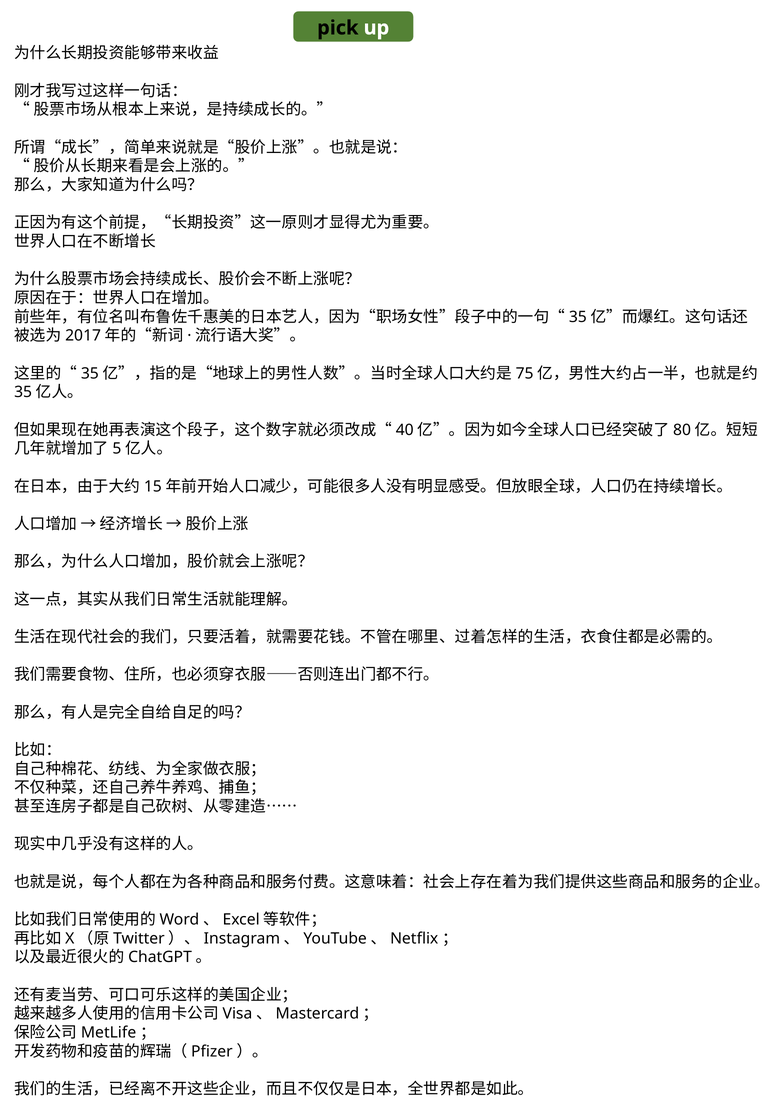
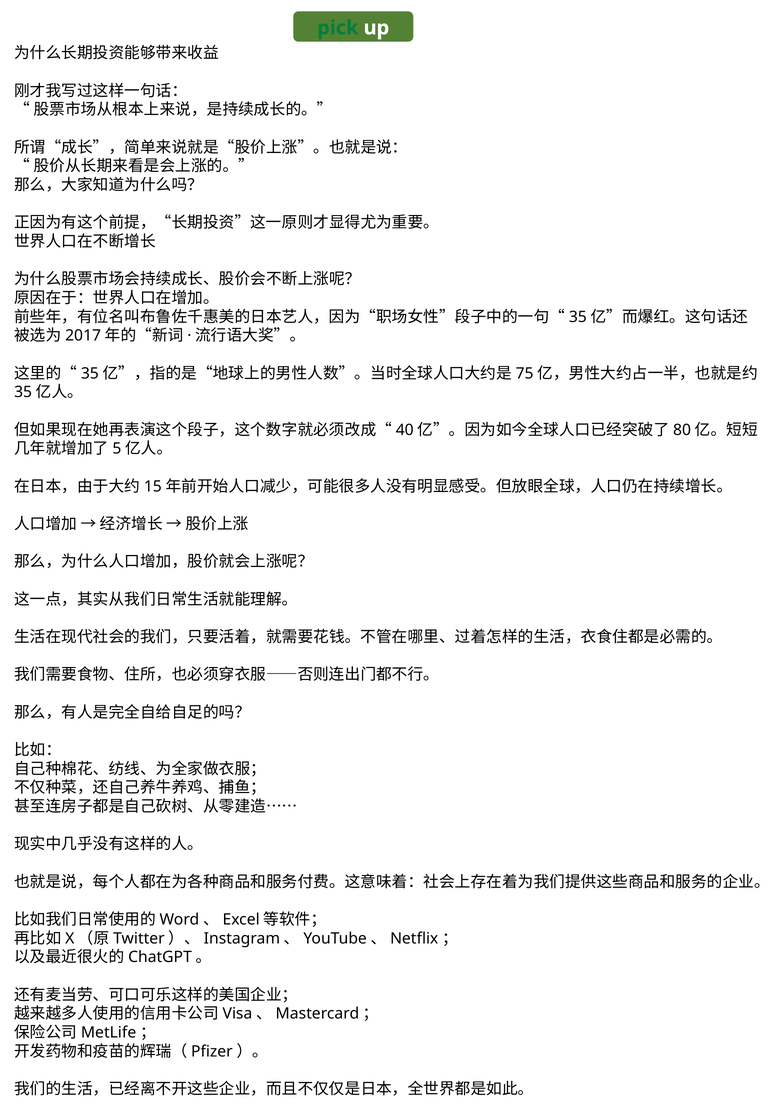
pick colour: black -> green
